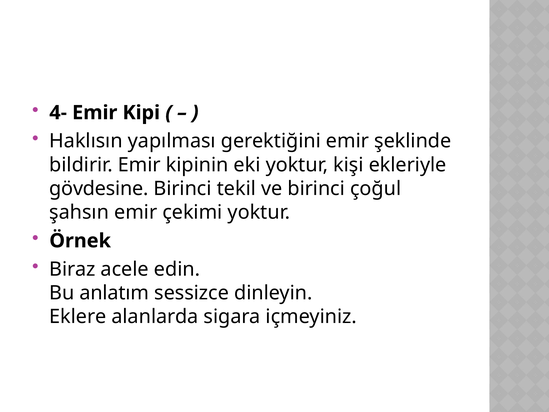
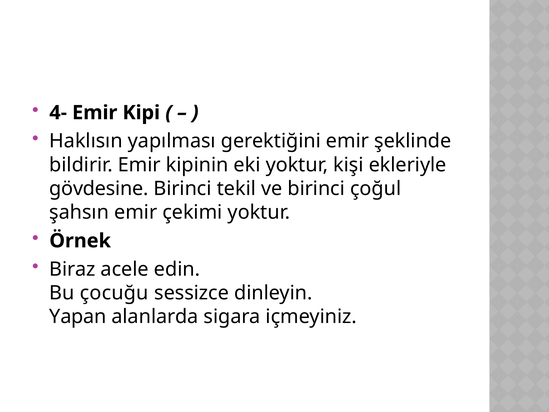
anlatım: anlatım -> çocuğu
Eklere: Eklere -> Yapan
